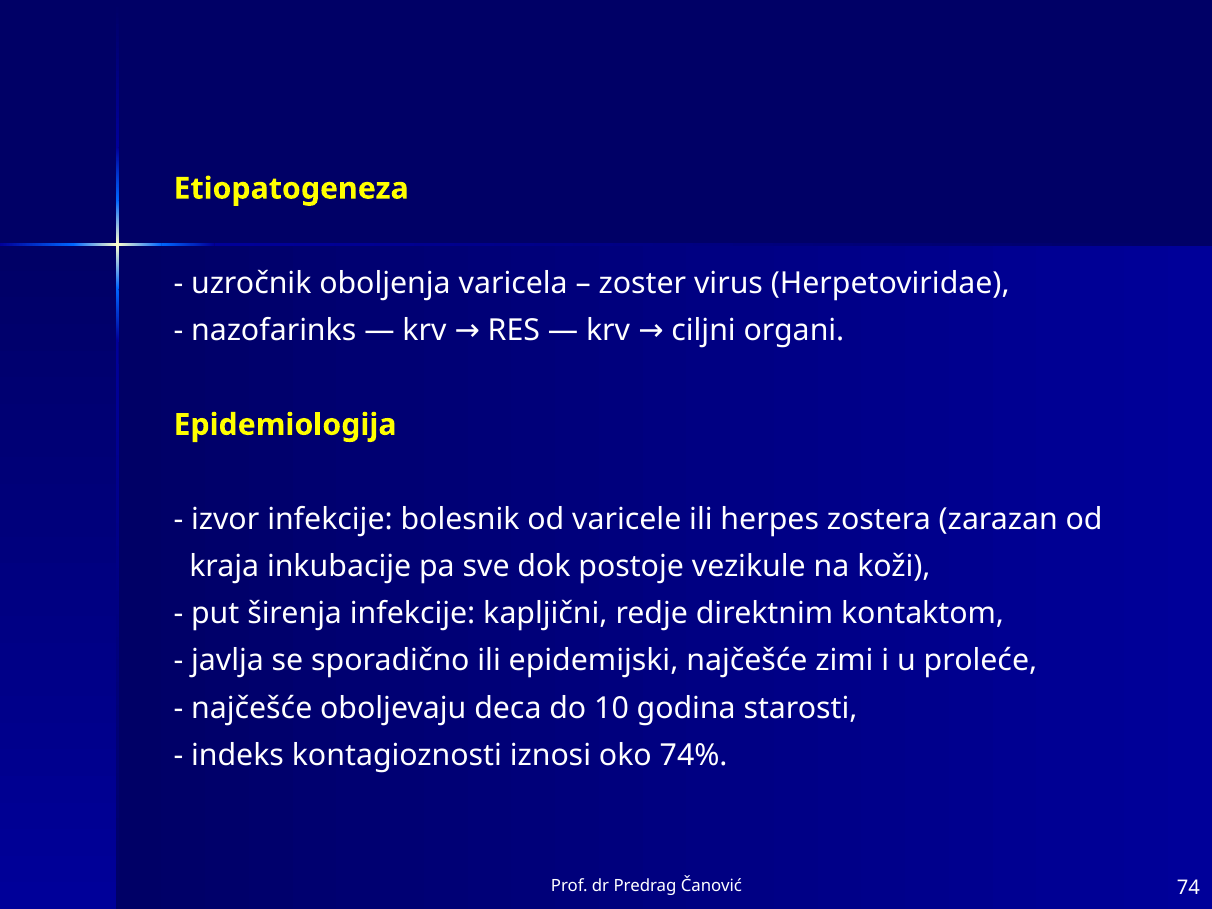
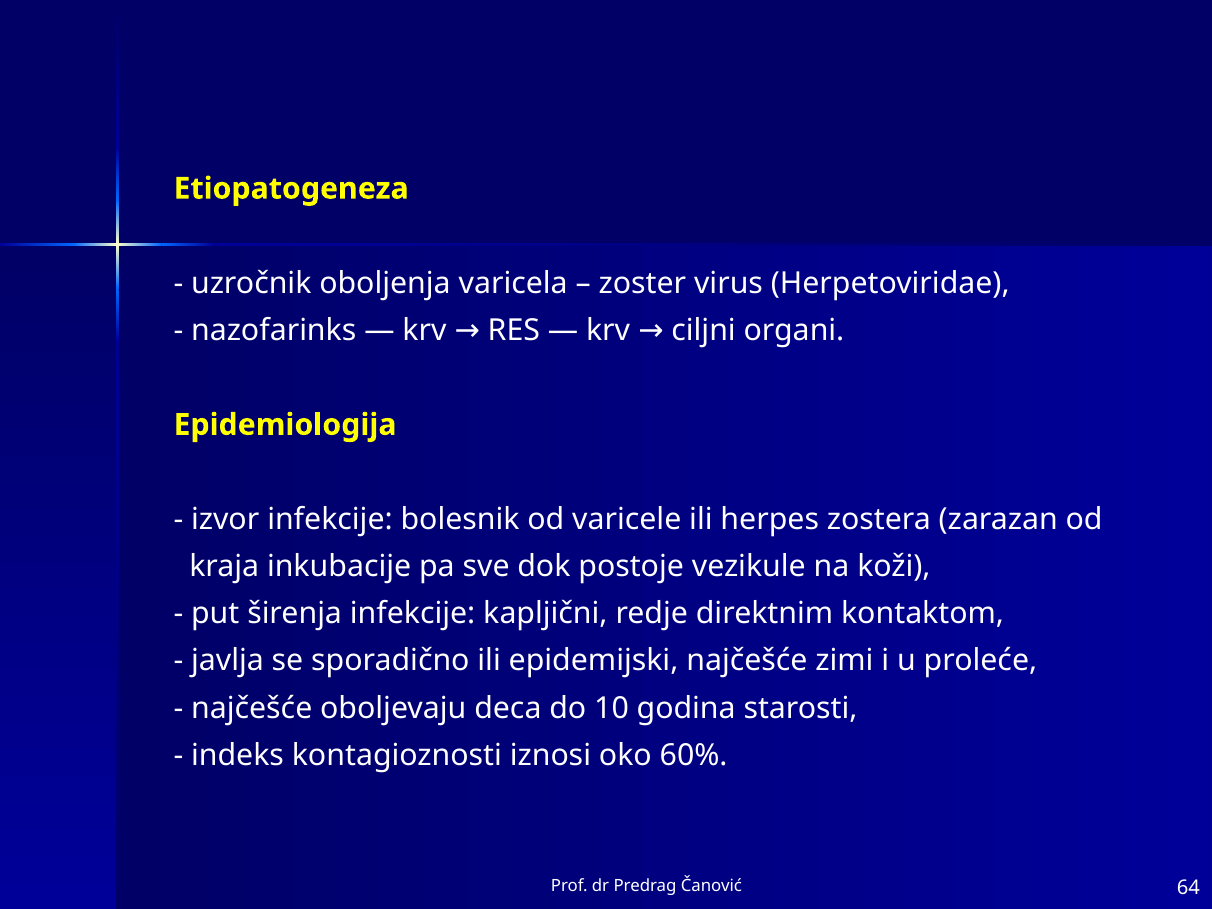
74%: 74% -> 60%
74: 74 -> 64
